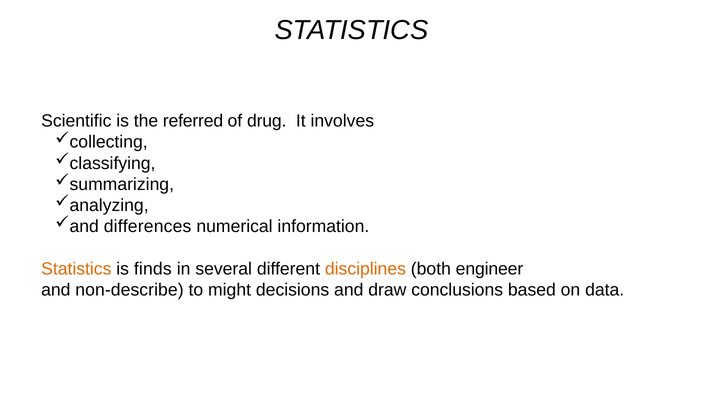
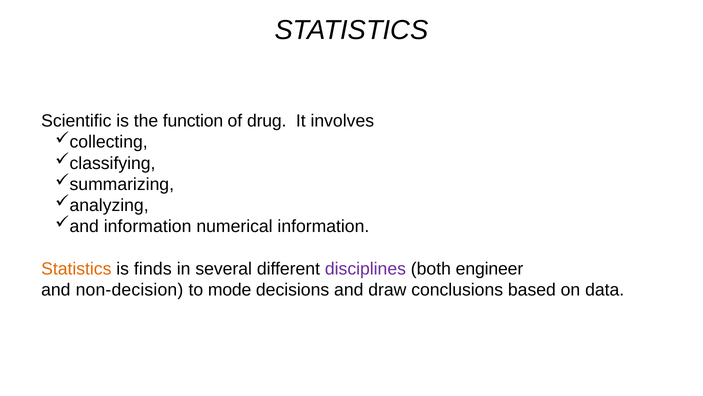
referred: referred -> function
differences at (148, 226): differences -> information
disciplines colour: orange -> purple
non-describe: non-describe -> non-decision
might: might -> mode
